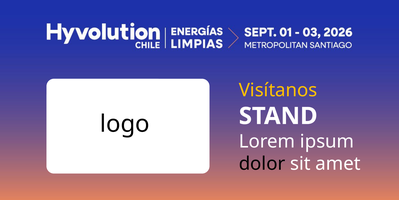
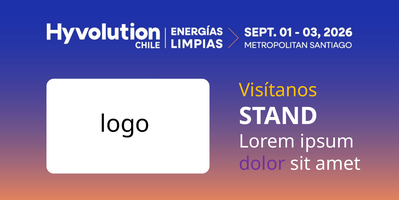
dolor colour: black -> purple
